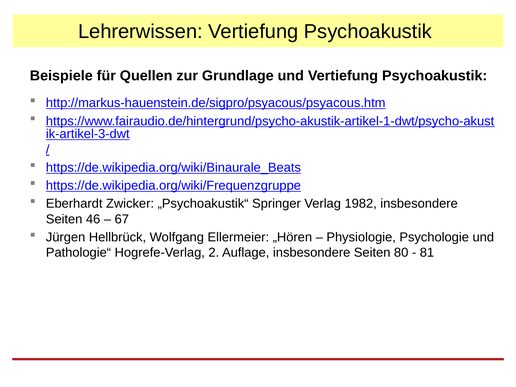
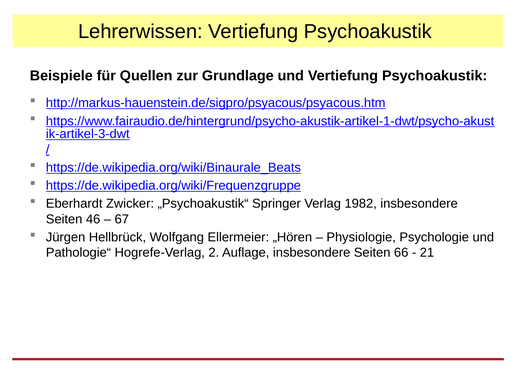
80: 80 -> 66
81: 81 -> 21
